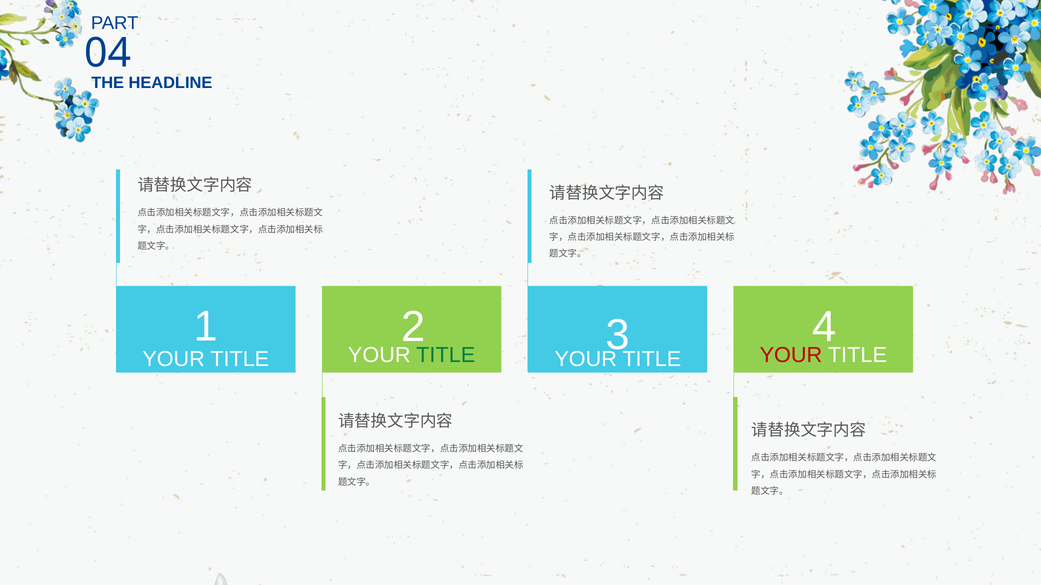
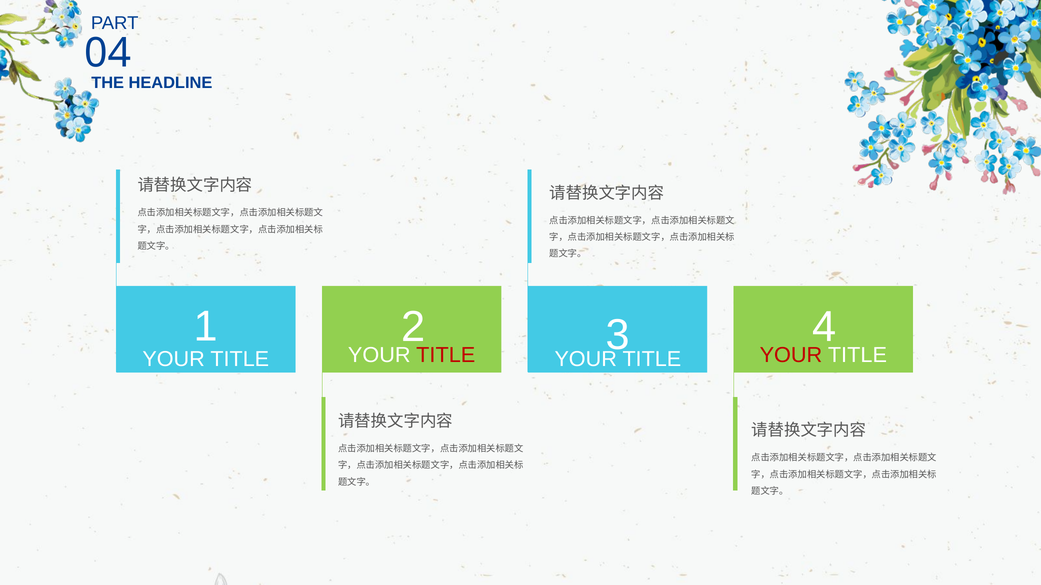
TITLE at (446, 355) colour: green -> red
